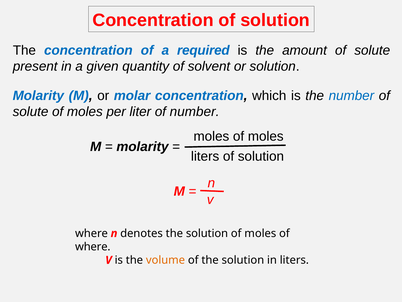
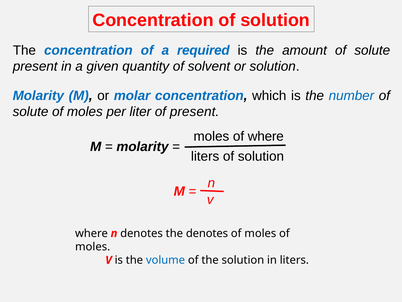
of number: number -> present
moles of moles: moles -> where
denotes the solution: solution -> denotes
where at (93, 246): where -> moles
volume colour: orange -> blue
